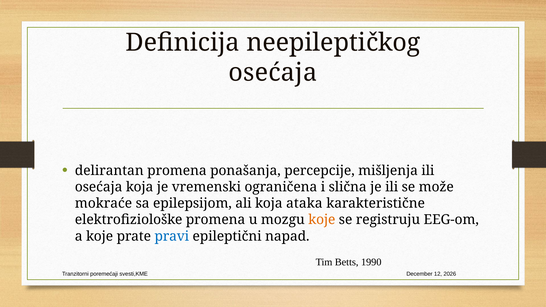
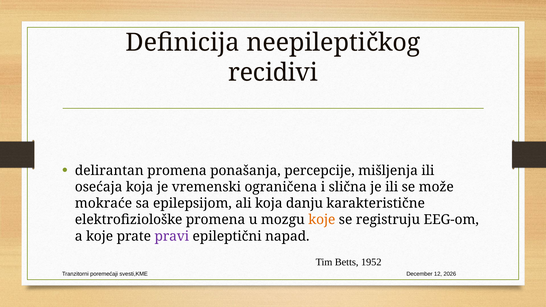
osećaja at (273, 73): osećaja -> recidivi
ataka: ataka -> danju
pravi colour: blue -> purple
1990: 1990 -> 1952
